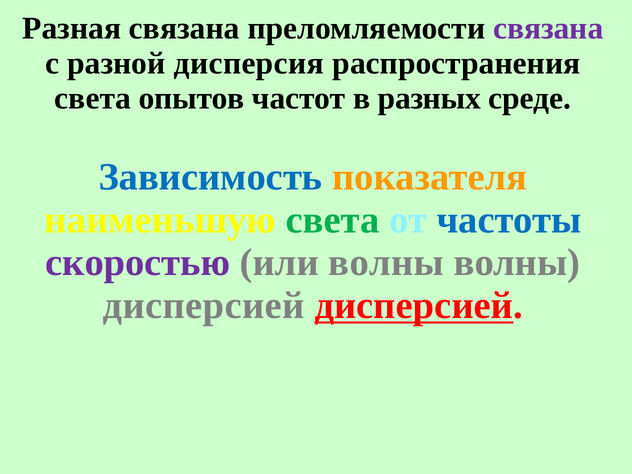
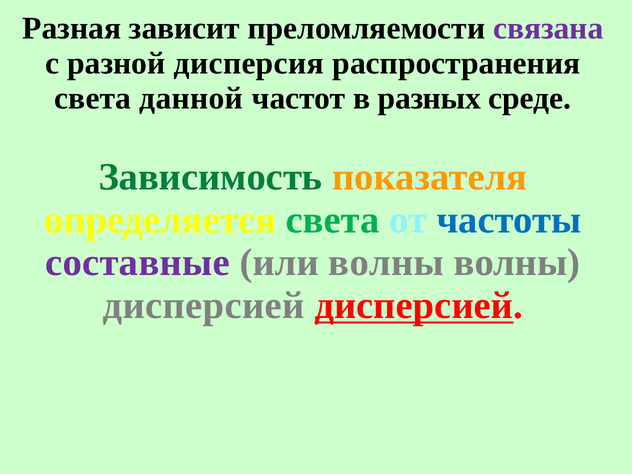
Разная связана: связана -> зависит
опытов: опытов -> данной
Зависимость colour: blue -> green
наименьшую: наименьшую -> определяется
скоростью: скоростью -> составные
